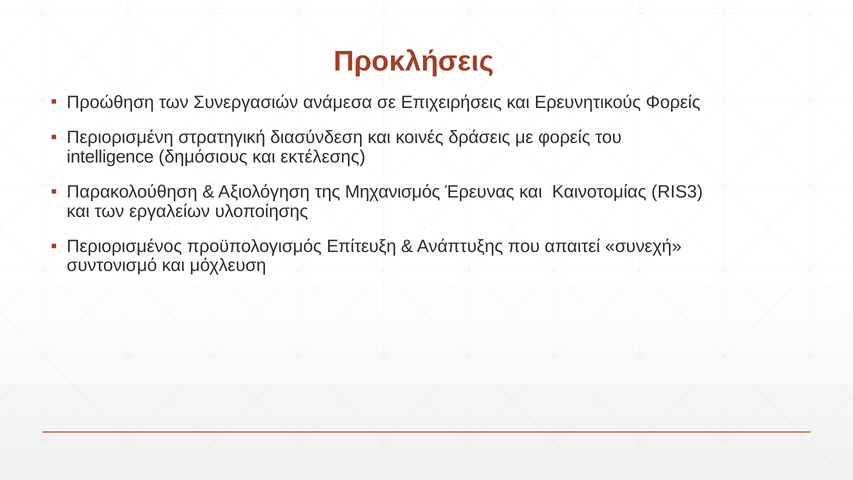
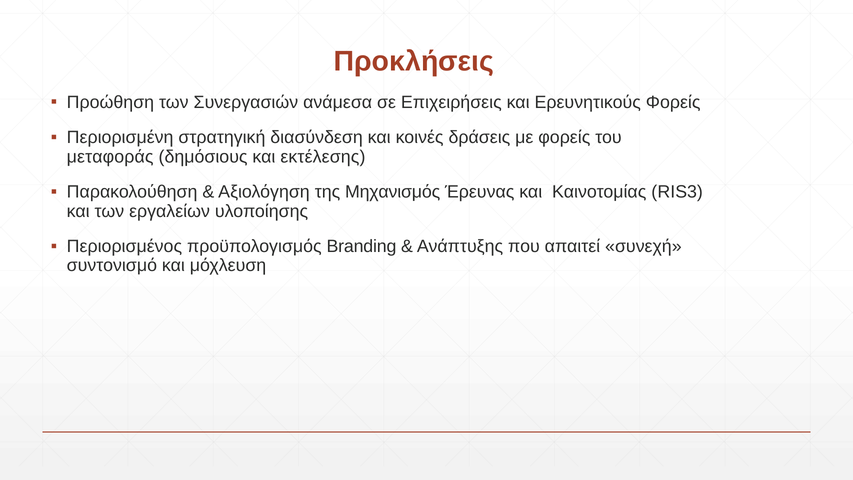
intelligence: intelligence -> μεταφοράς
Επίτευξη: Επίτευξη -> Branding
